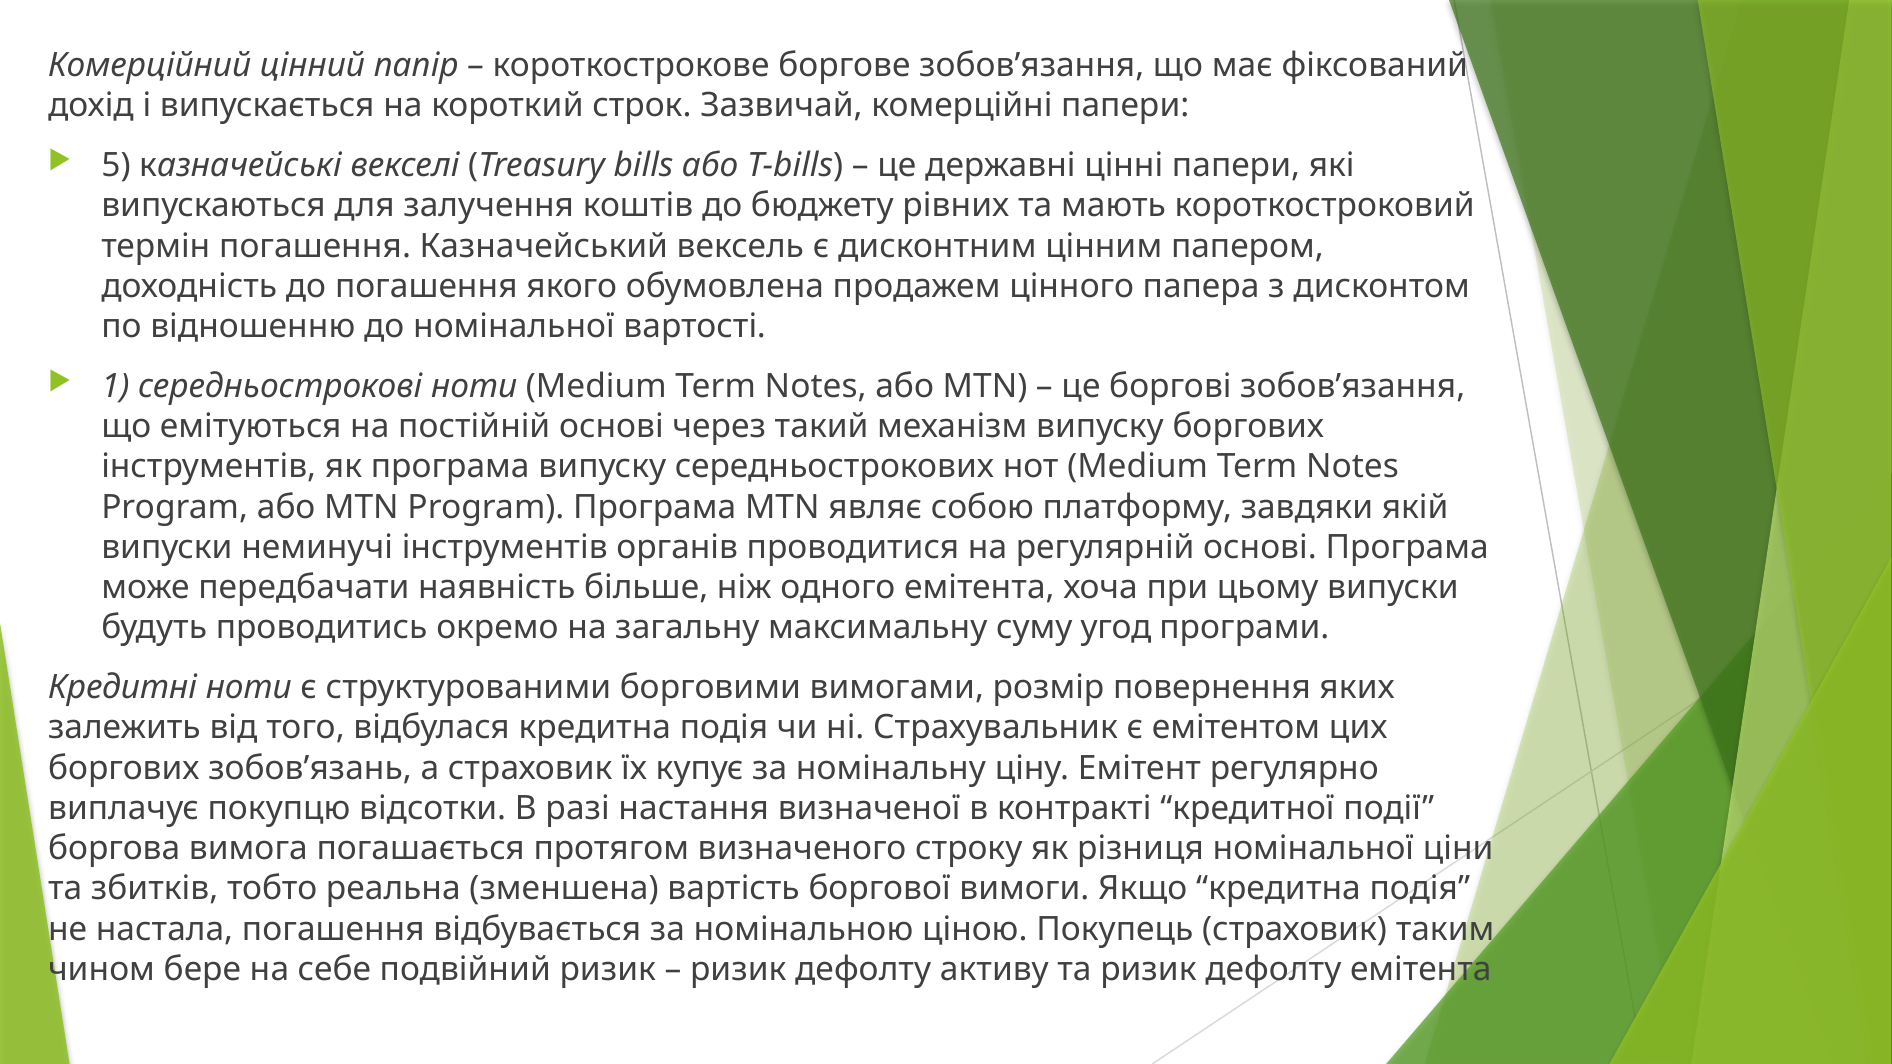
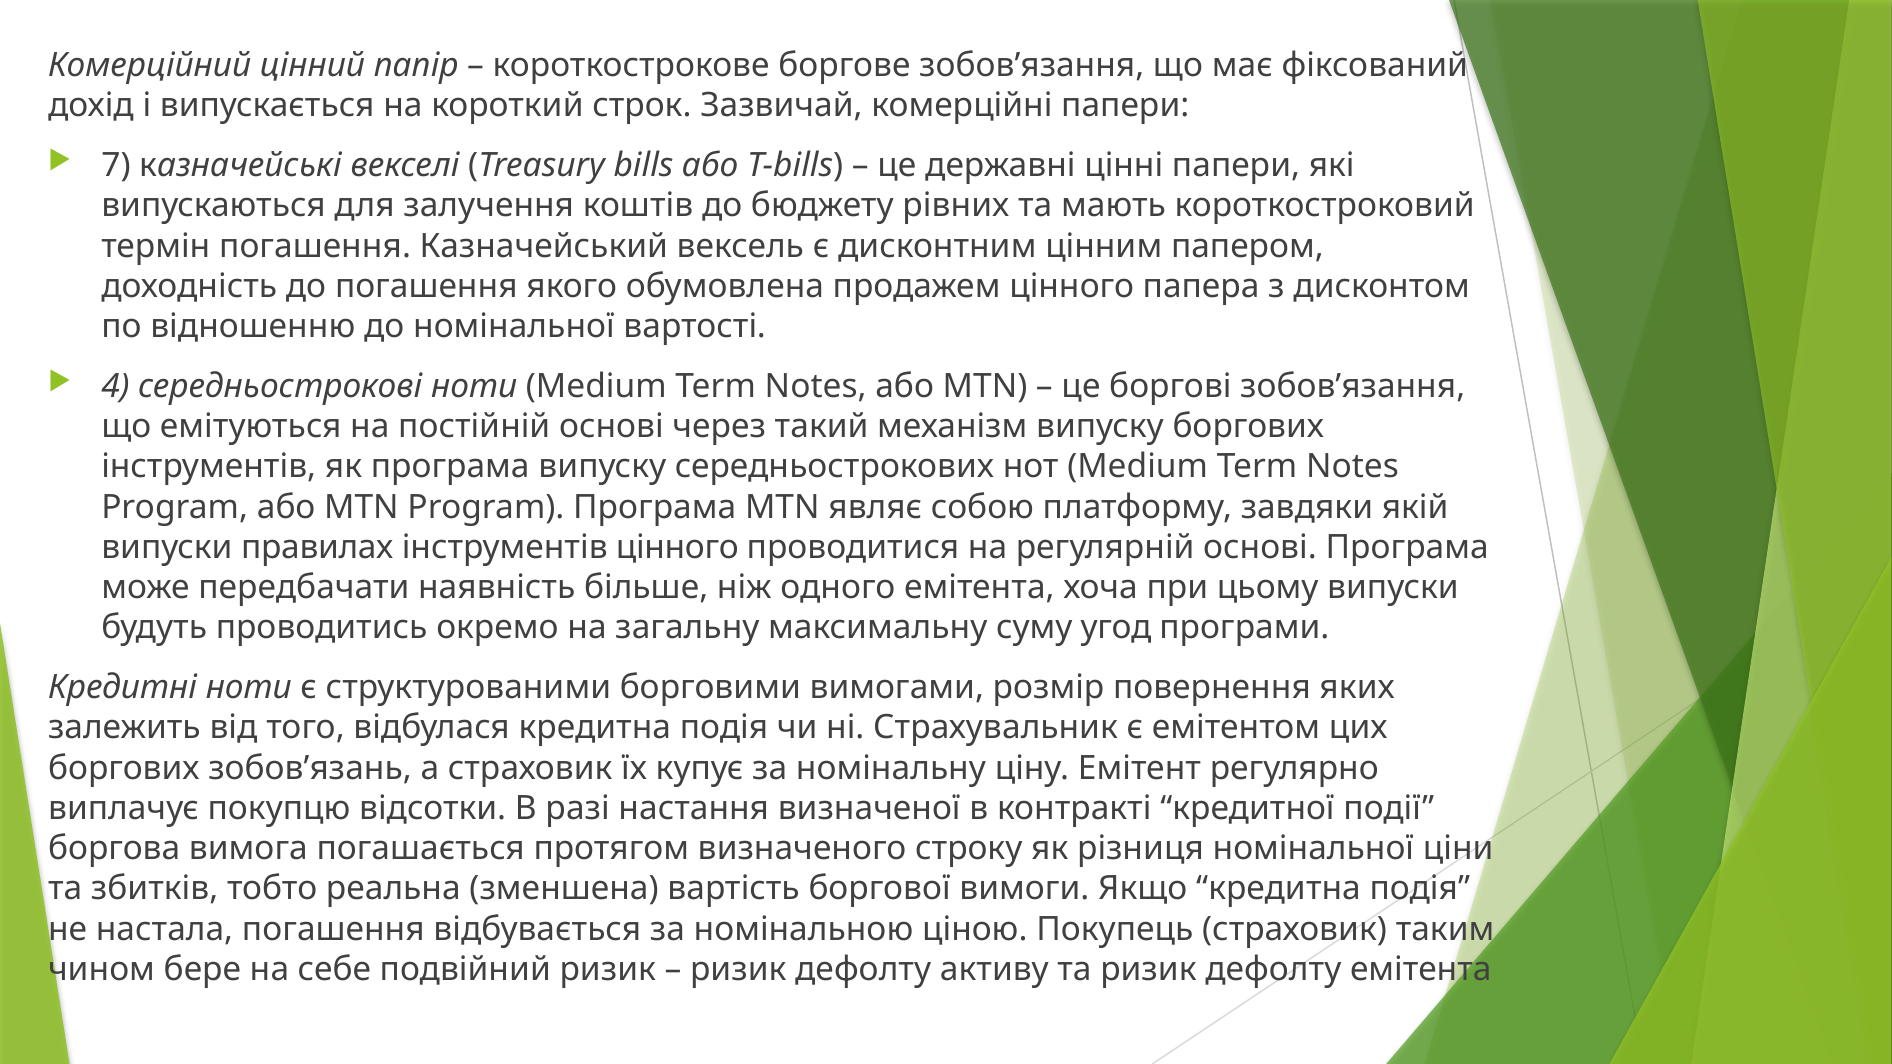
5: 5 -> 7
1: 1 -> 4
неминучі: неминучі -> правилах
інструментів органів: органів -> цінного
